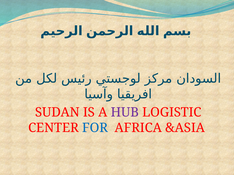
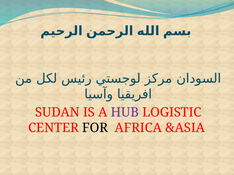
FOR colour: blue -> black
